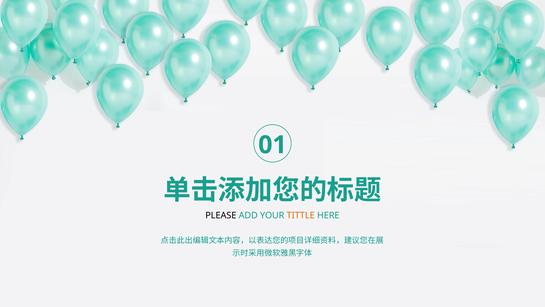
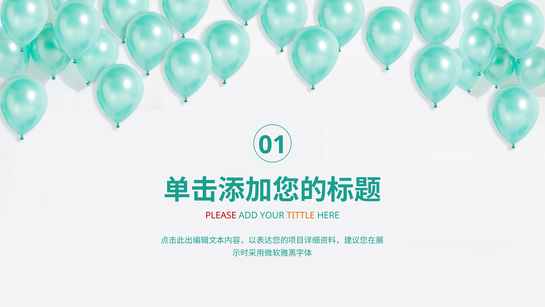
PLEASE colour: black -> red
